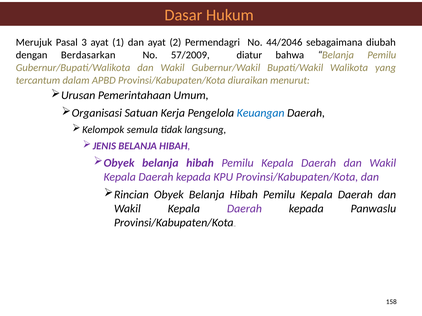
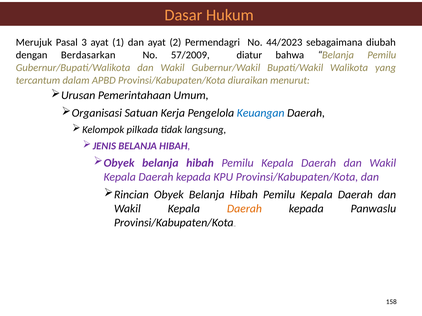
44/2046: 44/2046 -> 44/2023
semula: semula -> pilkada
Daerah at (244, 209) colour: purple -> orange
